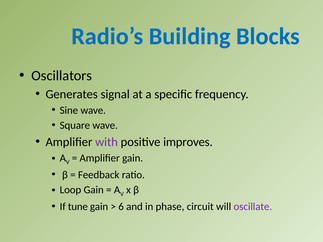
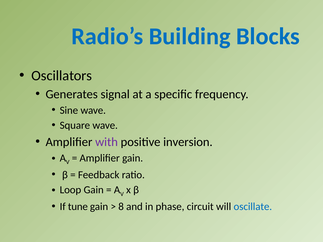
improves: improves -> inversion
6: 6 -> 8
oscillate colour: purple -> blue
